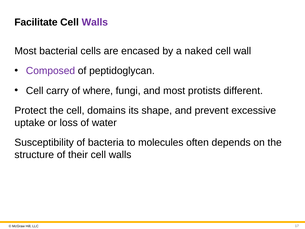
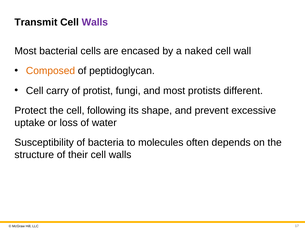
Facilitate: Facilitate -> Transmit
Composed colour: purple -> orange
where: where -> protist
domains: domains -> following
